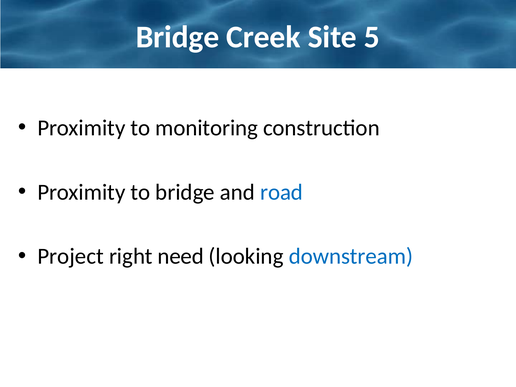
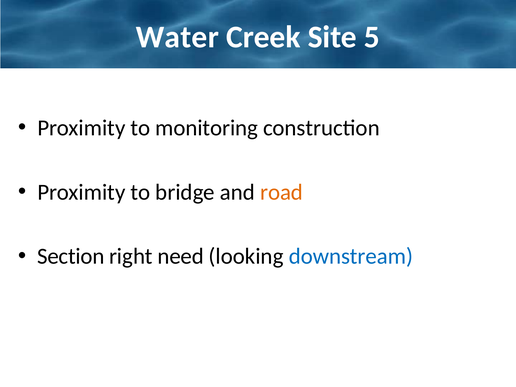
Bridge at (178, 37): Bridge -> Water
road colour: blue -> orange
Project: Project -> Section
